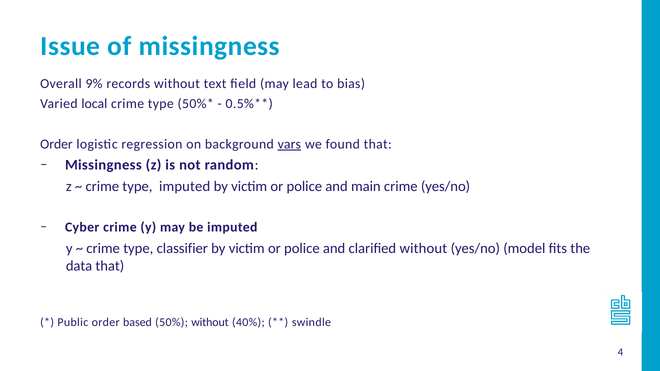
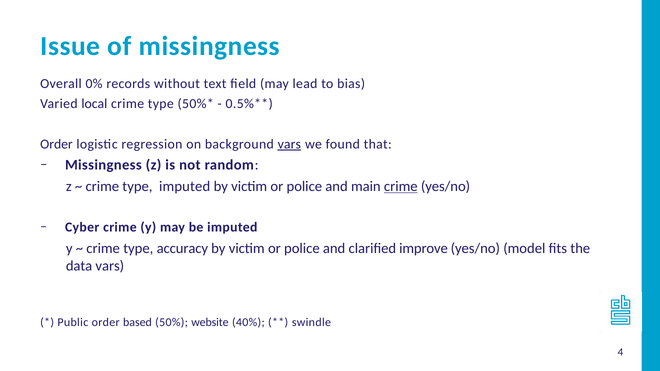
9%: 9% -> 0%
crime at (401, 187) underline: none -> present
classifier: classifier -> accuracy
clarified without: without -> improve
data that: that -> vars
50% without: without -> website
